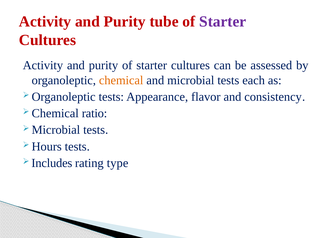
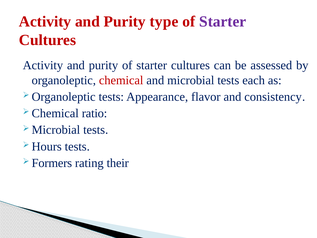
tube: tube -> type
chemical at (121, 80) colour: orange -> red
Includes: Includes -> Formers
type: type -> their
